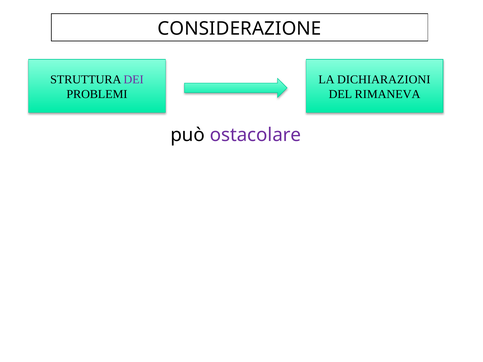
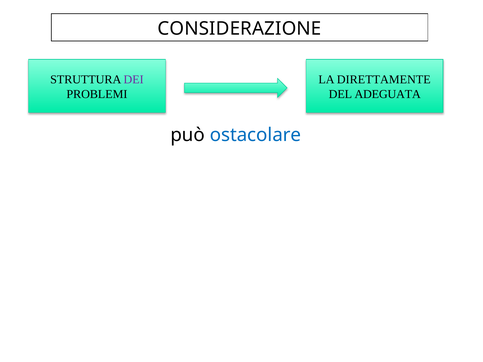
DICHIARAZIONI: DICHIARAZIONI -> DIRETTAMENTE
RIMANEVA: RIMANEVA -> ADEGUATA
ostacolare colour: purple -> blue
